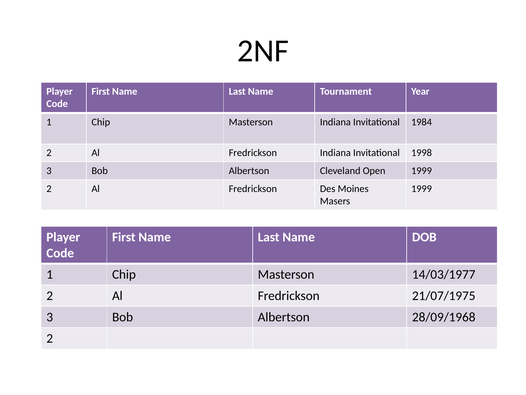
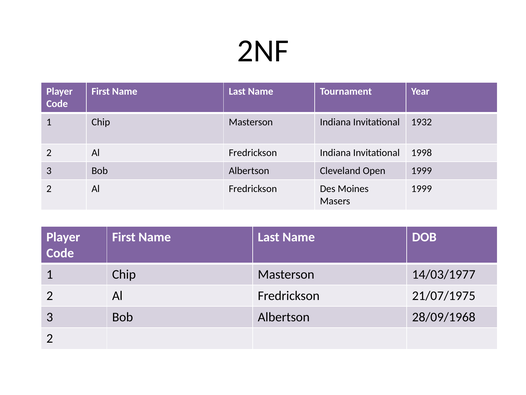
1984: 1984 -> 1932
